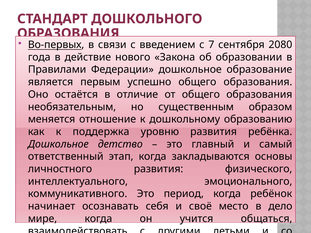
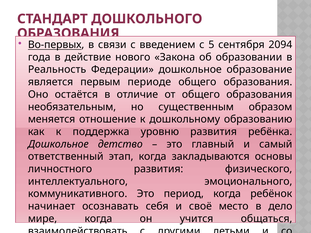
7: 7 -> 5
2080: 2080 -> 2094
Правилами: Правилами -> Реальность
успешно: успешно -> периоде
